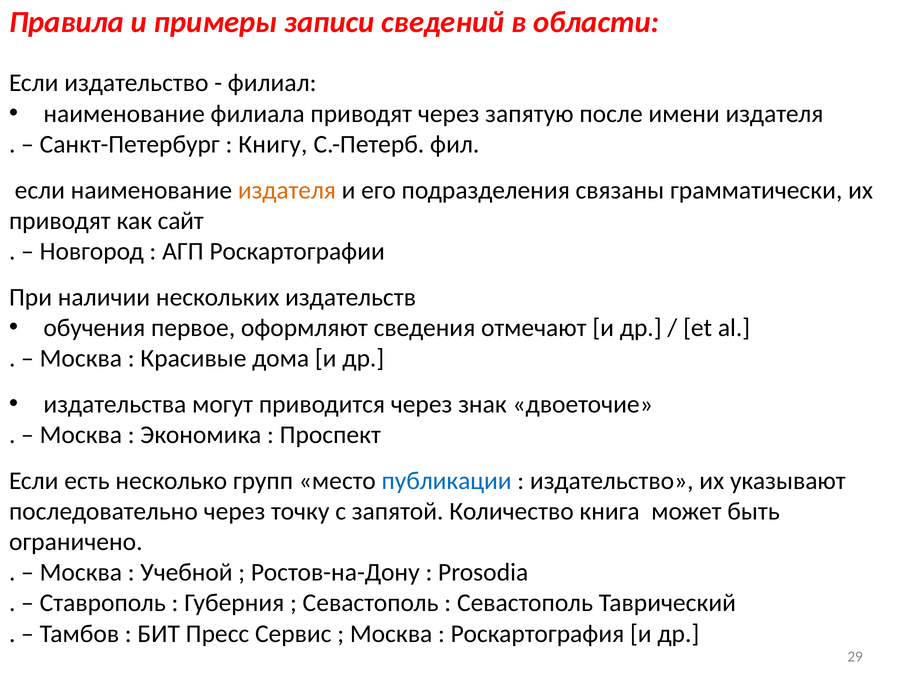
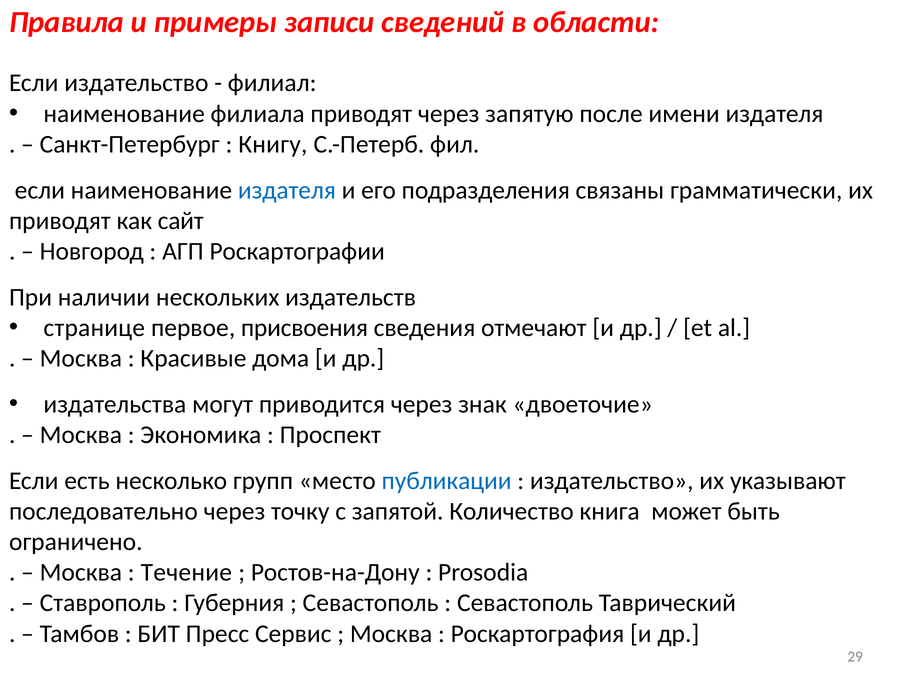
издателя at (287, 190) colour: orange -> blue
обучения: обучения -> странице
оформляют: оформляют -> присвоения
Учебной: Учебной -> Течение
